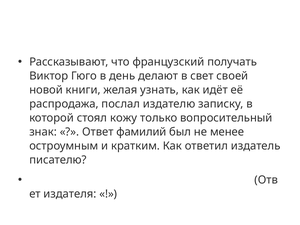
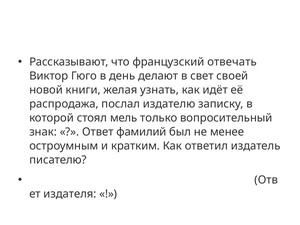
получать: получать -> отвечать
кожу: кожу -> мель
